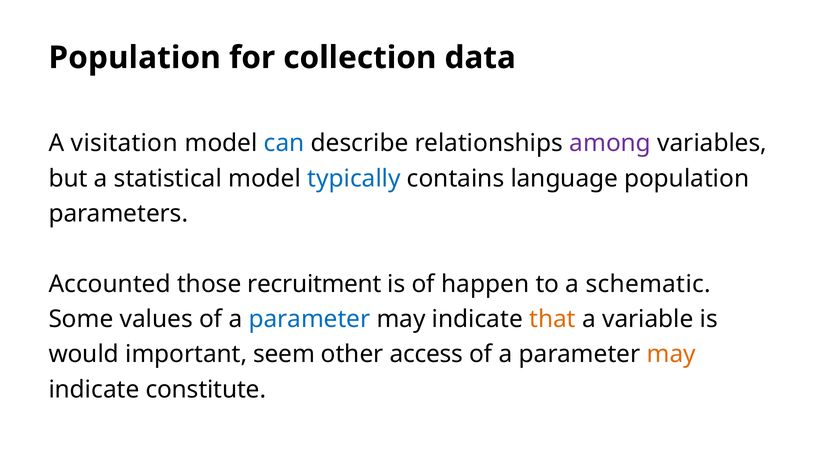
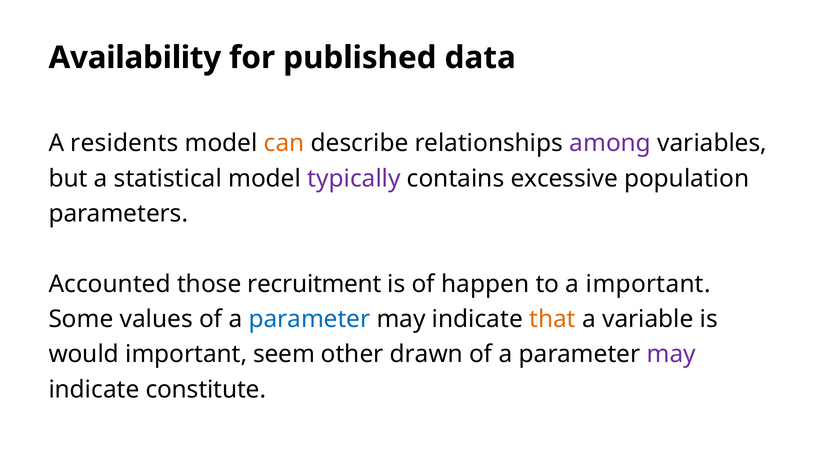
Population at (135, 58): Population -> Availability
collection: collection -> published
visitation: visitation -> residents
can colour: blue -> orange
typically colour: blue -> purple
language: language -> excessive
a schematic: schematic -> important
access: access -> drawn
may at (671, 355) colour: orange -> purple
